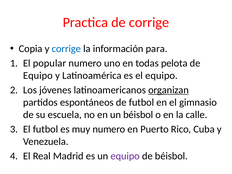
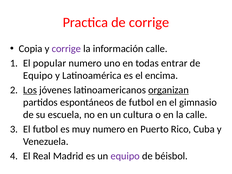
corrige at (66, 49) colour: blue -> purple
información para: para -> calle
pelota: pelota -> entrar
el equipo: equipo -> encima
Los underline: none -> present
un béisbol: béisbol -> cultura
